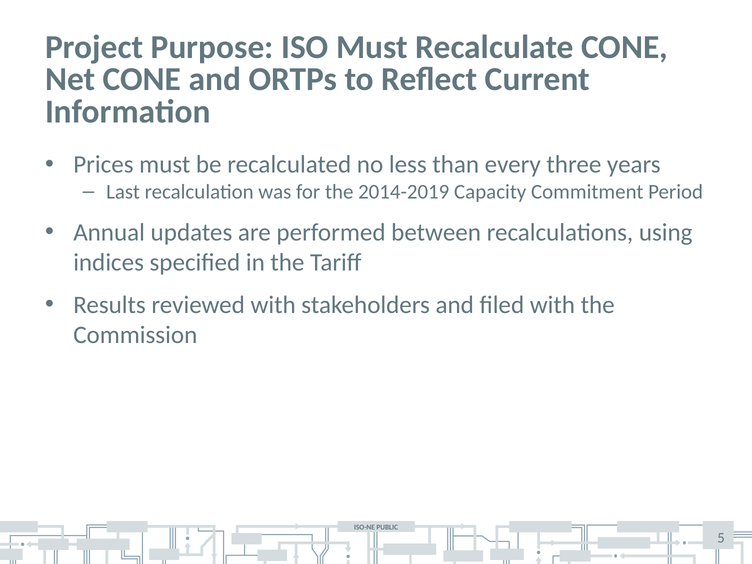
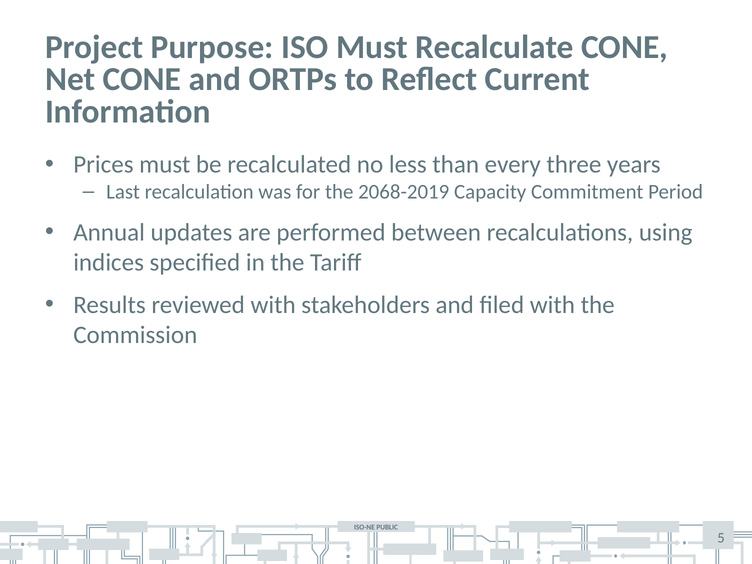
2014-2019: 2014-2019 -> 2068-2019
